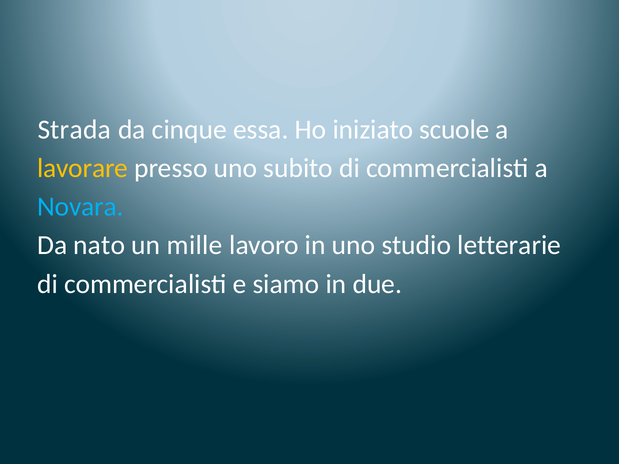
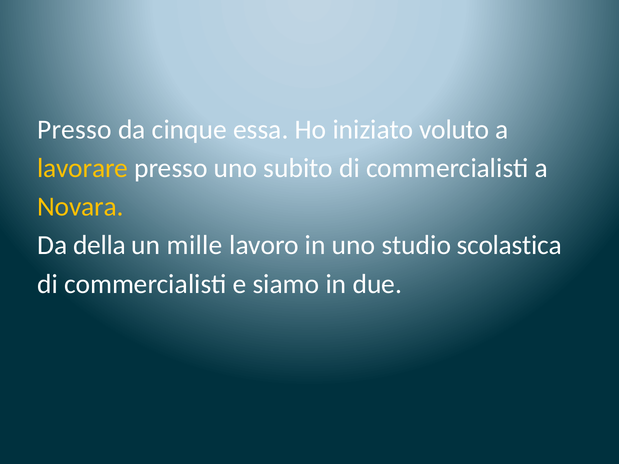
Strada at (74, 130): Strada -> Presso
scuole: scuole -> voluto
Novara colour: light blue -> yellow
nato: nato -> della
letterarie: letterarie -> scolastica
